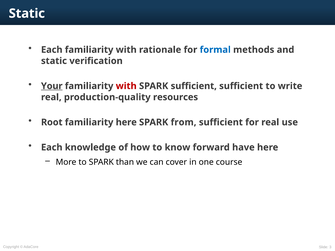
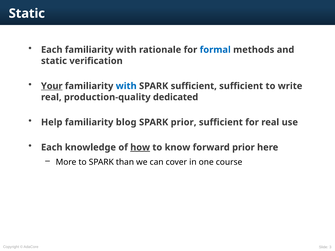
with at (126, 86) colour: red -> blue
resources: resources -> dedicated
Root: Root -> Help
familiarity here: here -> blog
SPARK from: from -> prior
how underline: none -> present
forward have: have -> prior
